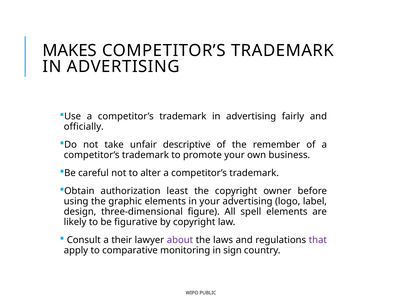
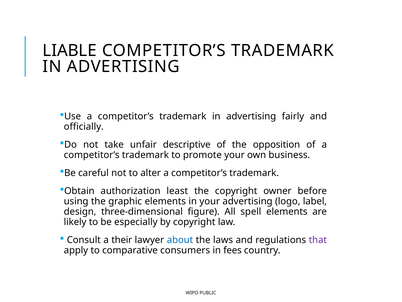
MAKES: MAKES -> LIABLE
remember: remember -> opposition
figurative: figurative -> especially
about colour: purple -> blue
monitoring: monitoring -> consumers
sign: sign -> fees
